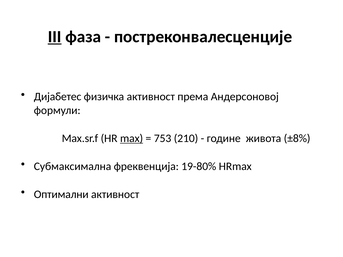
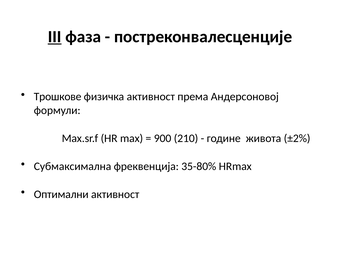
Дијабетес: Дијабетес -> Трошкове
max underline: present -> none
753: 753 -> 900
±8%: ±8% -> ±2%
19-80%: 19-80% -> 35-80%
